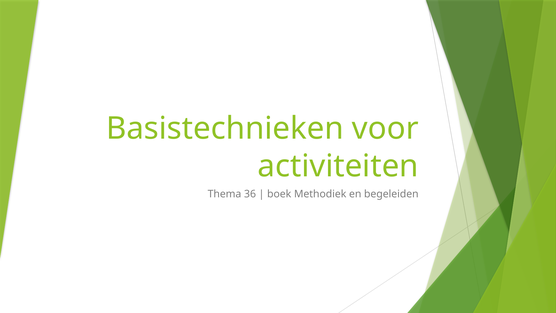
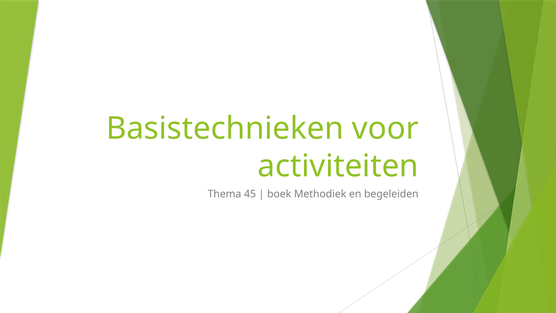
36: 36 -> 45
